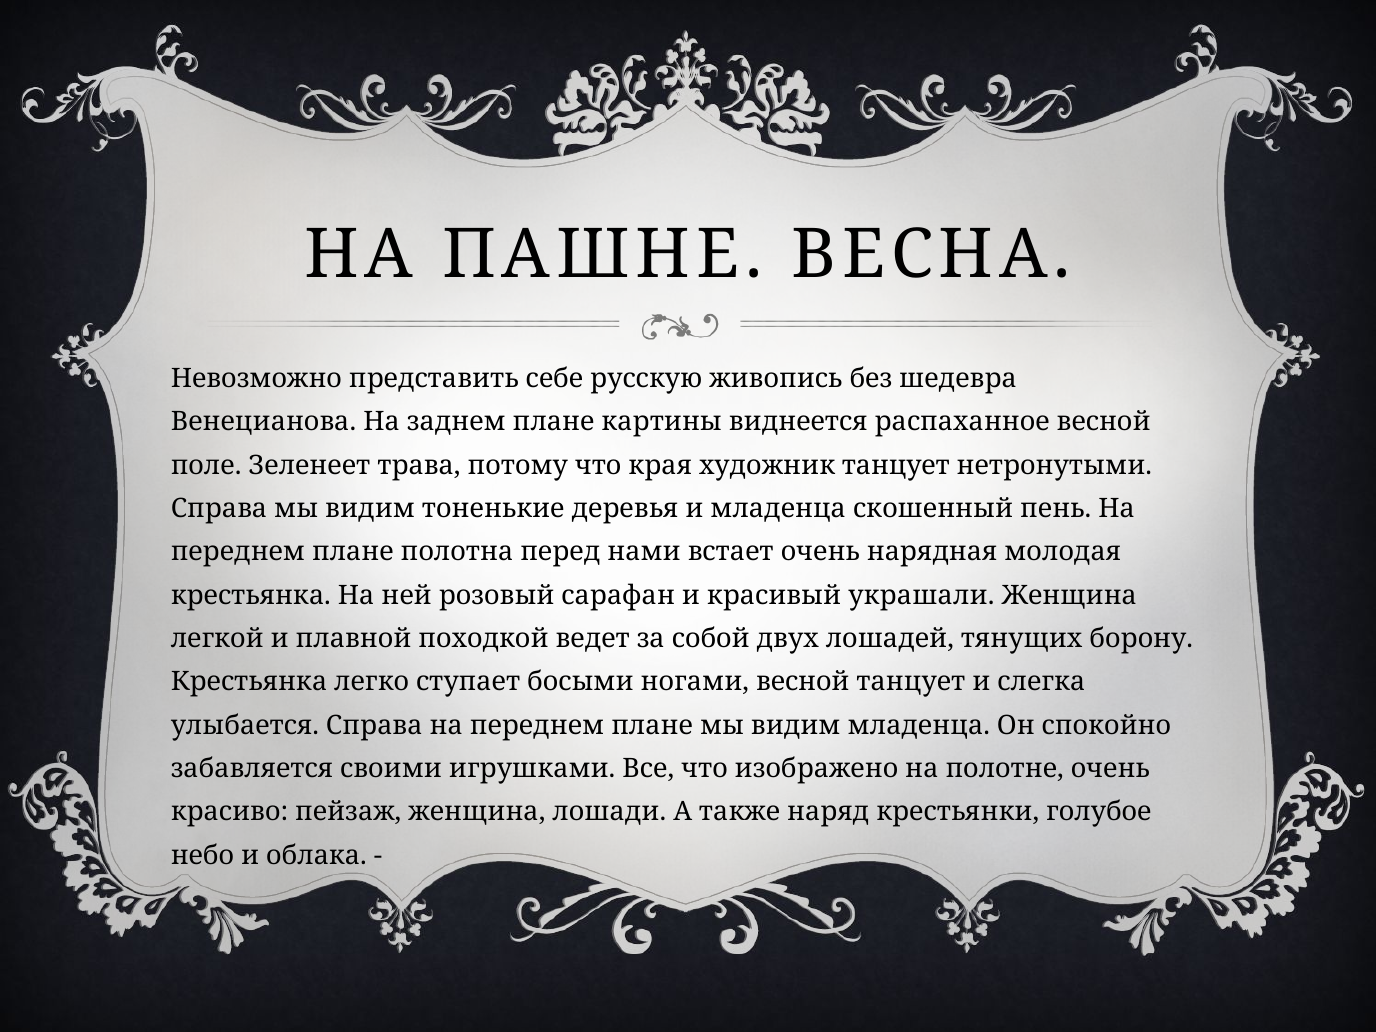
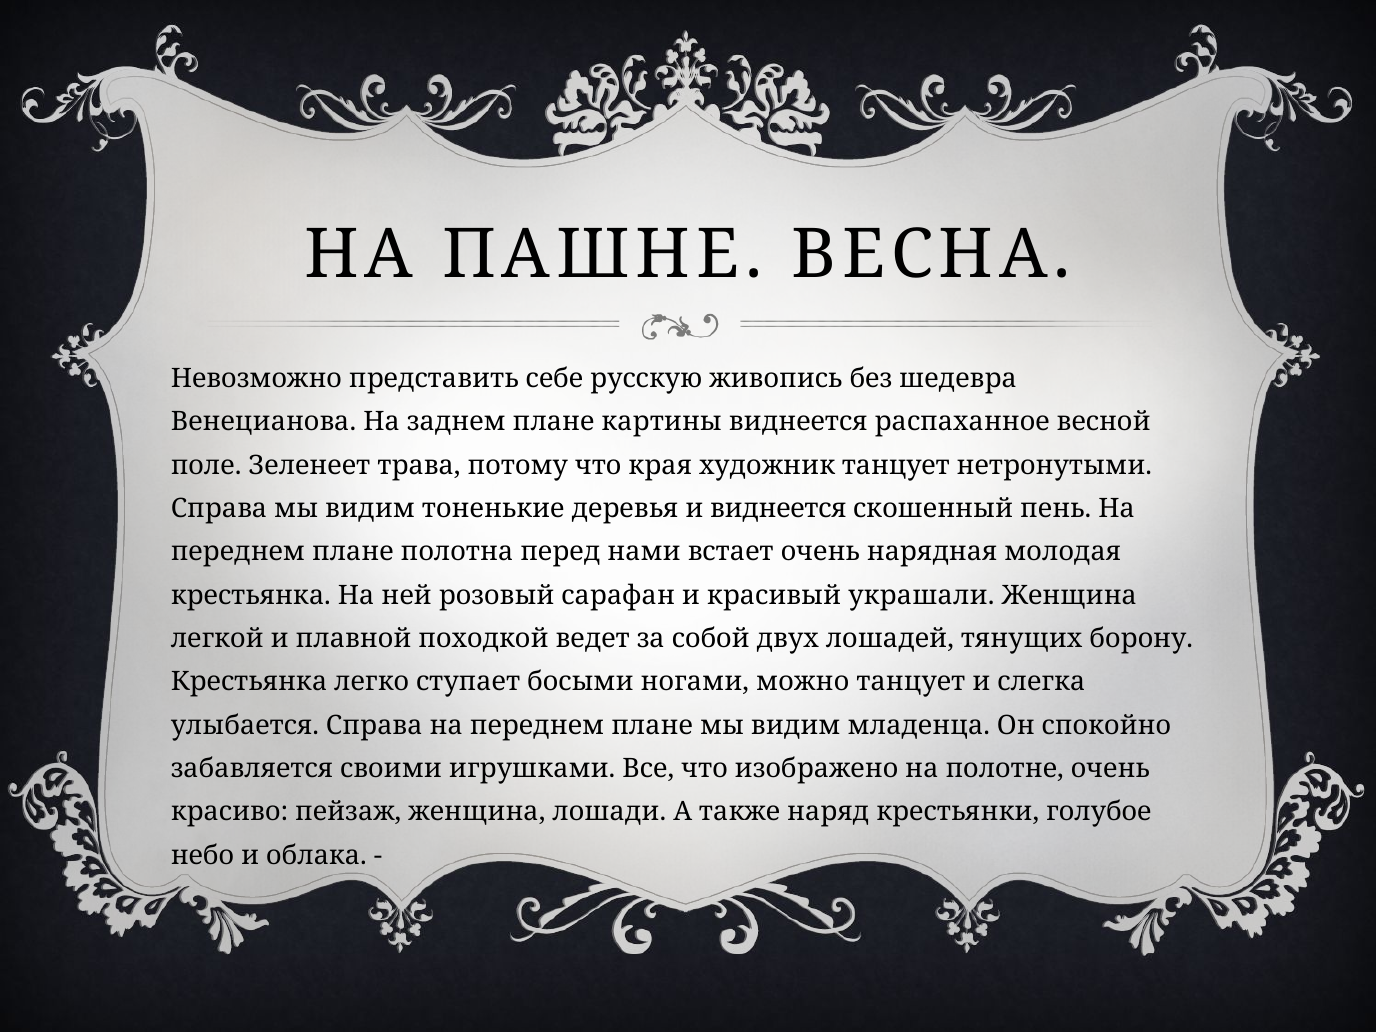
и младенца: младенца -> виднеется
ногами весной: весной -> можно
